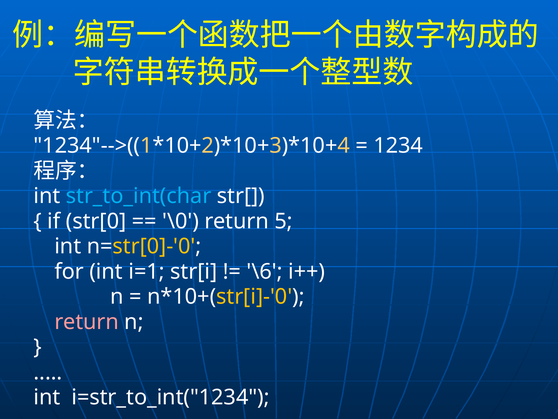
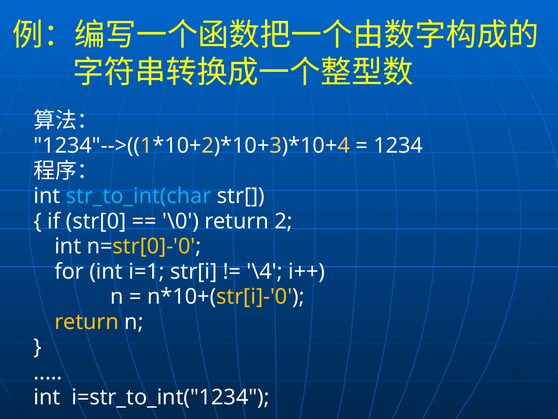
5: 5 -> 2
\6: \6 -> \4
return at (87, 321) colour: pink -> yellow
